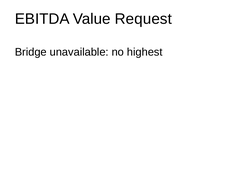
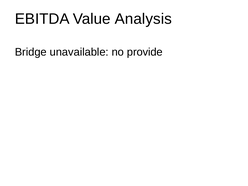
Request: Request -> Analysis
highest: highest -> provide
